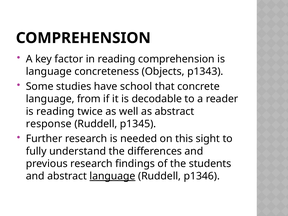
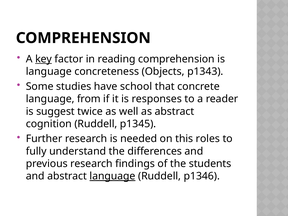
key underline: none -> present
decodable: decodable -> responses
is reading: reading -> suggest
response: response -> cognition
sight: sight -> roles
